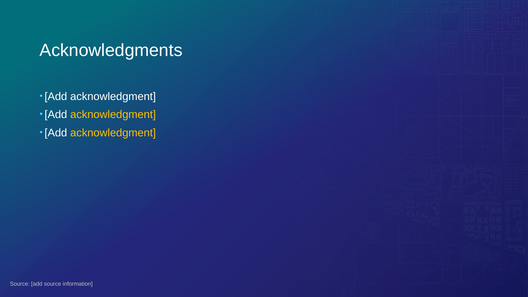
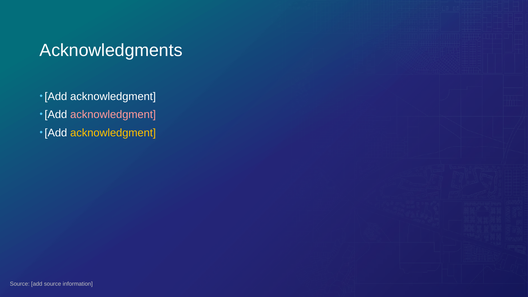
acknowledgment at (113, 115) colour: yellow -> pink
